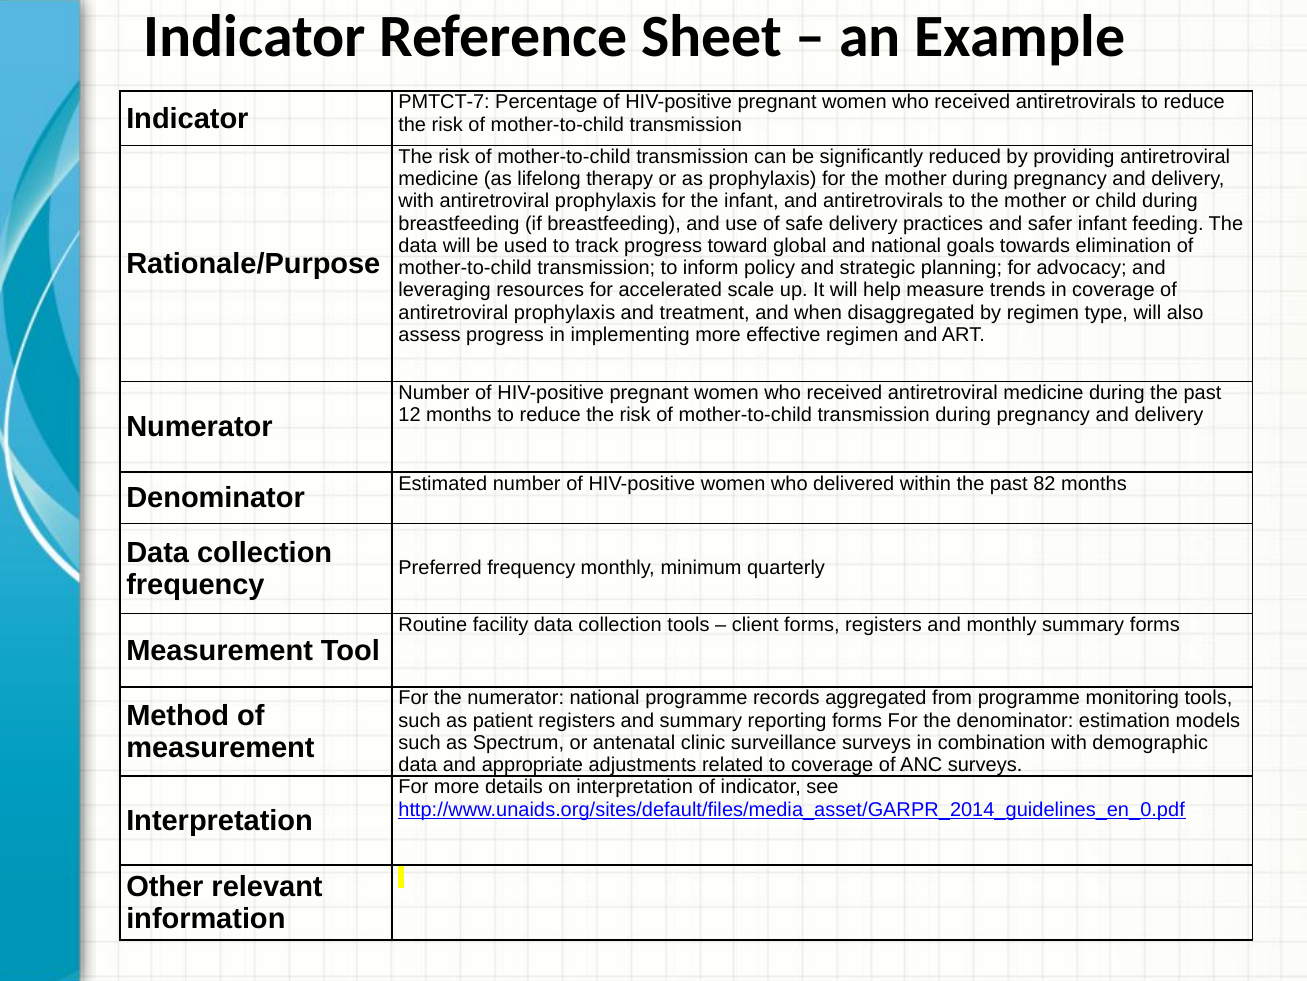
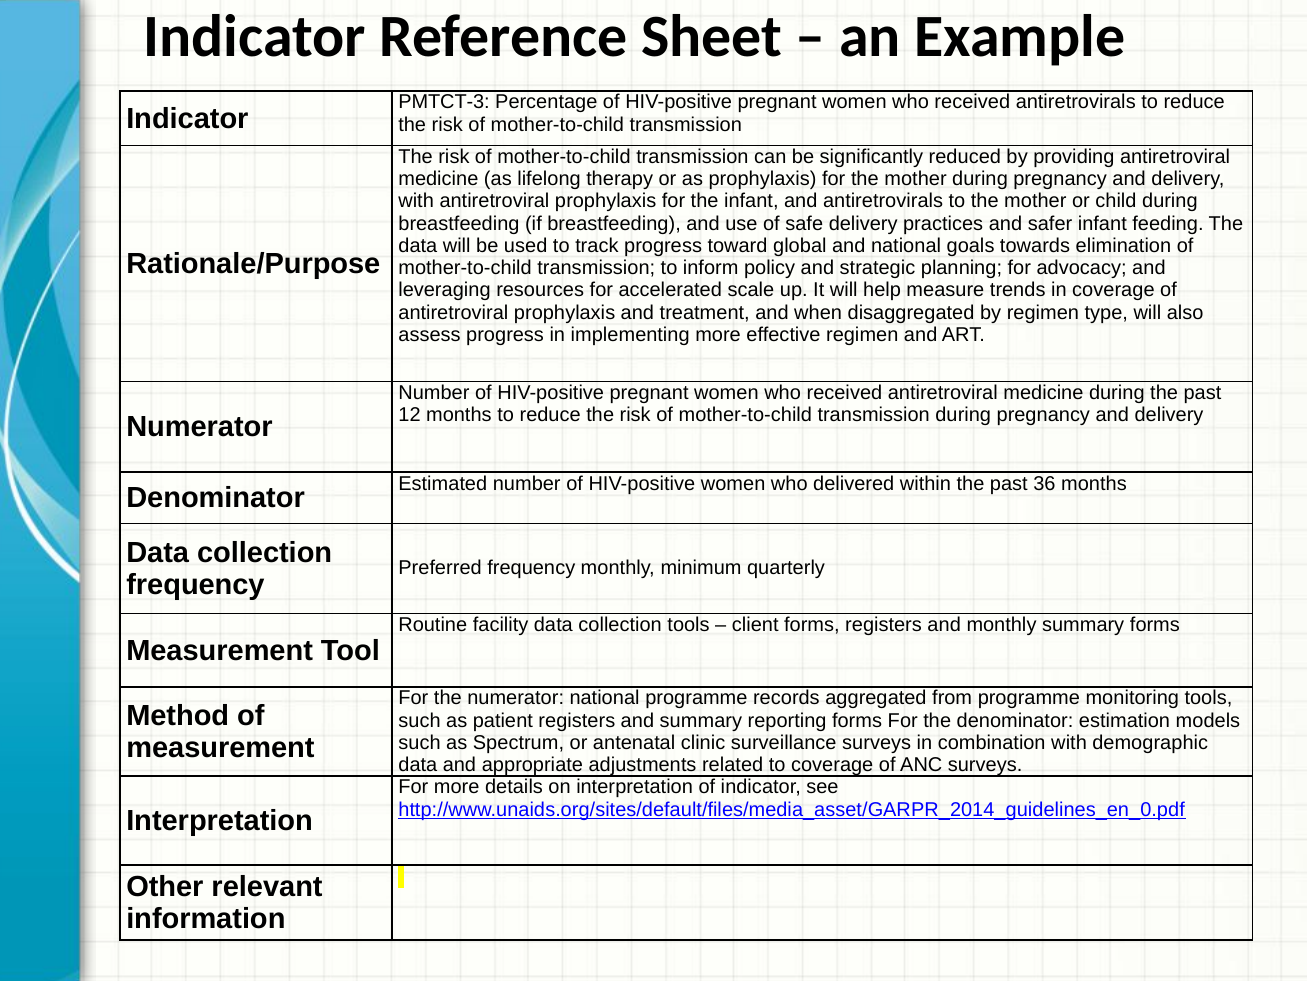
PMTCT-7: PMTCT-7 -> PMTCT-3
82: 82 -> 36
